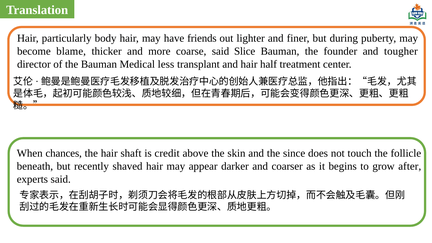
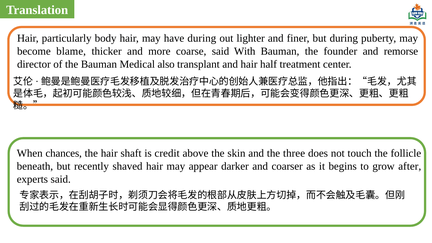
have friends: friends -> during
Slice: Slice -> With
tougher: tougher -> remorse
less: less -> also
since: since -> three
